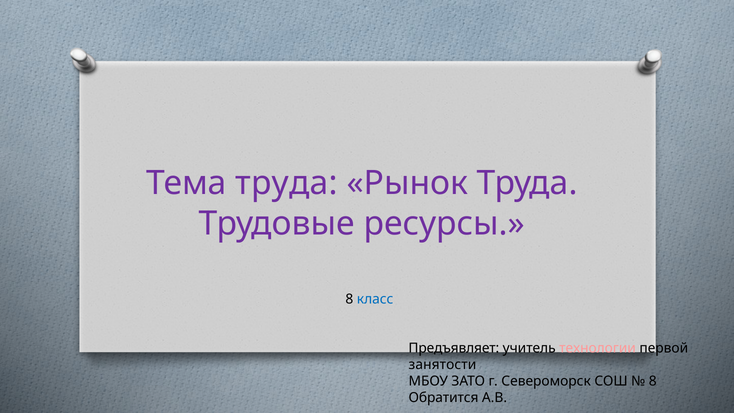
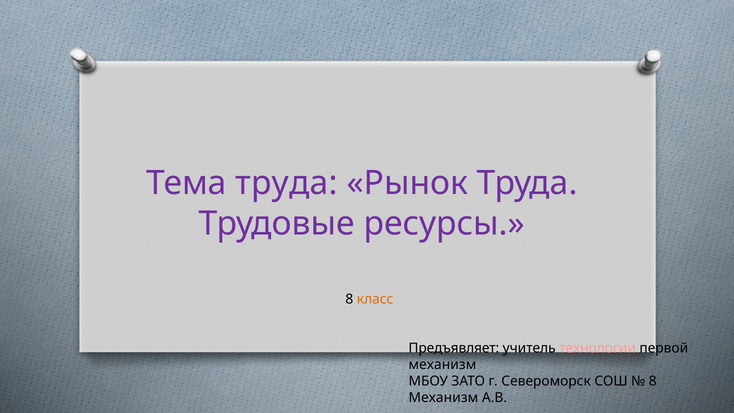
класс colour: blue -> orange
занятости at (442, 365): занятости -> механизм
Обратится at (444, 398): Обратится -> Механизм
